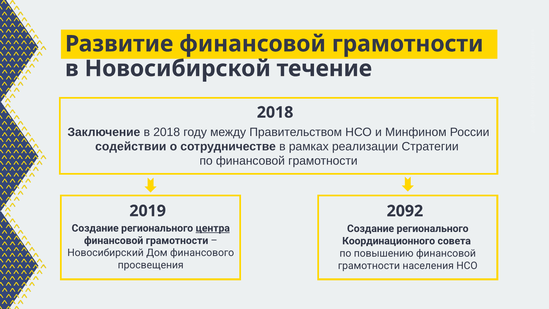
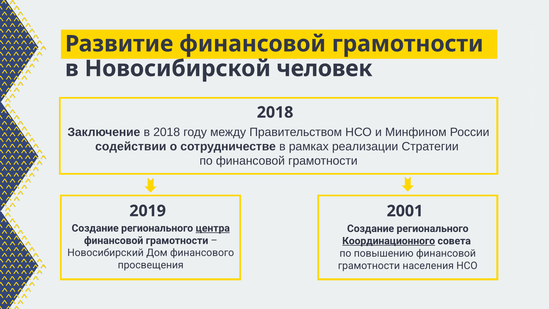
течение: течение -> человек
2092: 2092 -> 2001
Координационного underline: none -> present
